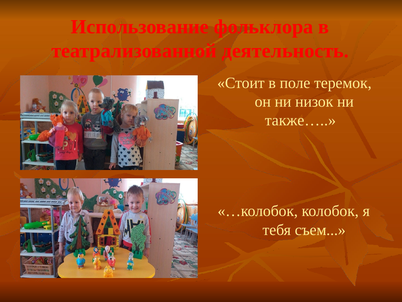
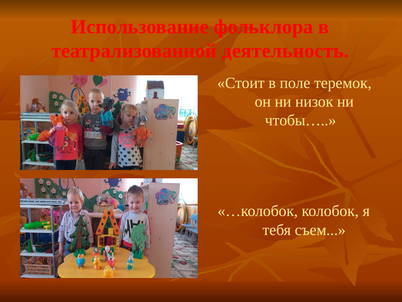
также…: также… -> чтобы…
